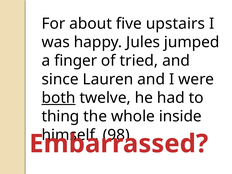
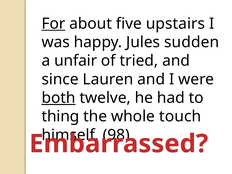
For underline: none -> present
jumped: jumped -> sudden
finger: finger -> unfair
inside: inside -> touch
